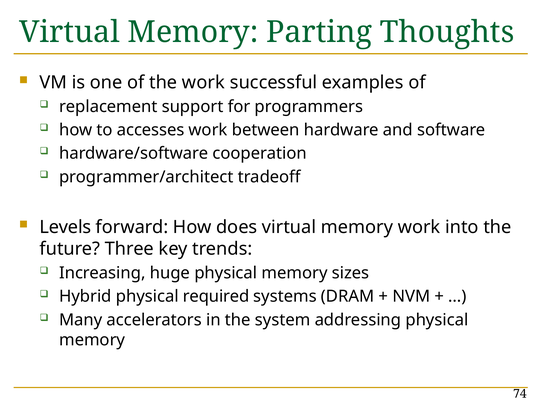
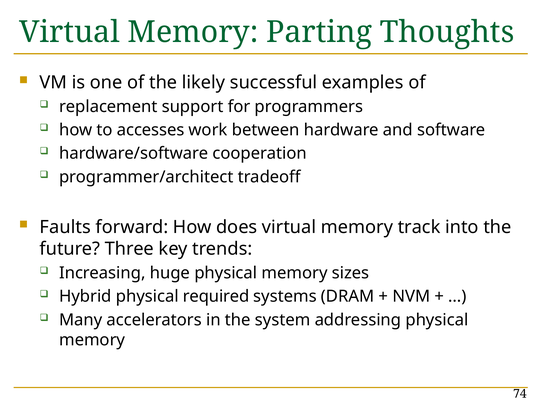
the work: work -> likely
Levels: Levels -> Faults
memory work: work -> track
